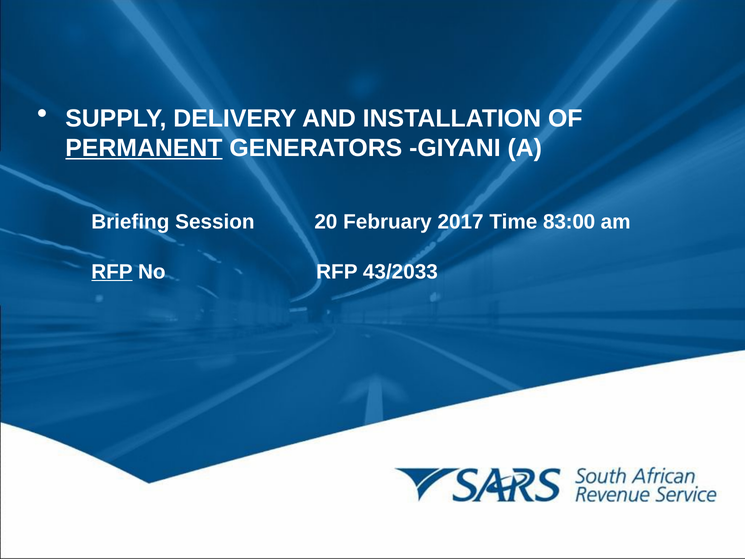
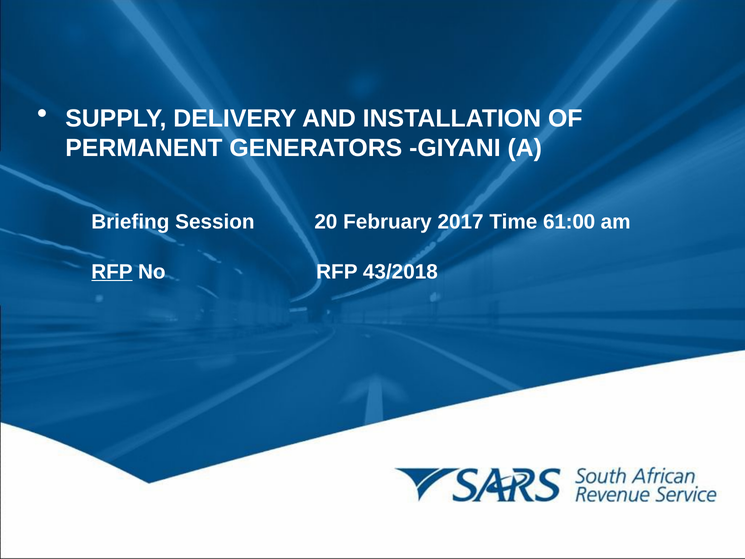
PERMANENT underline: present -> none
83:00: 83:00 -> 61:00
43/2033: 43/2033 -> 43/2018
